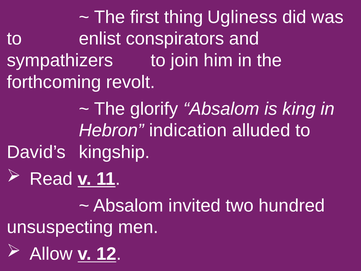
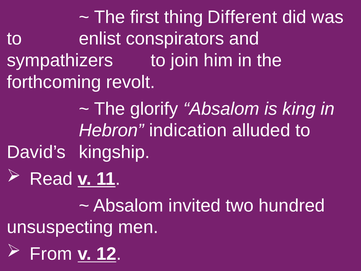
Ugliness: Ugliness -> Different
Allow: Allow -> From
